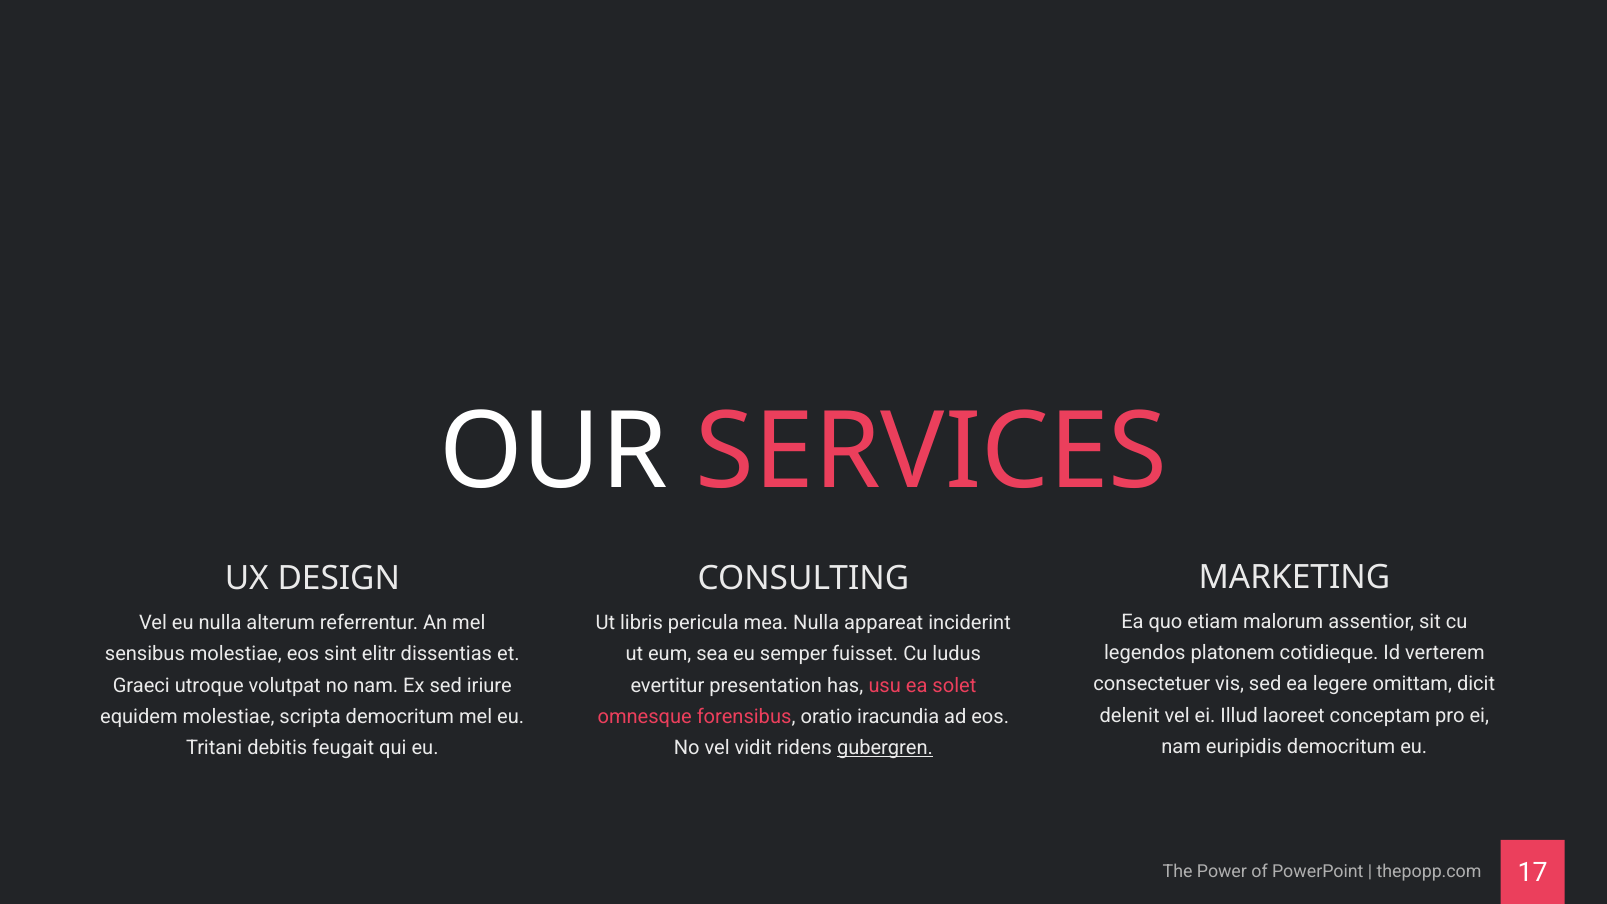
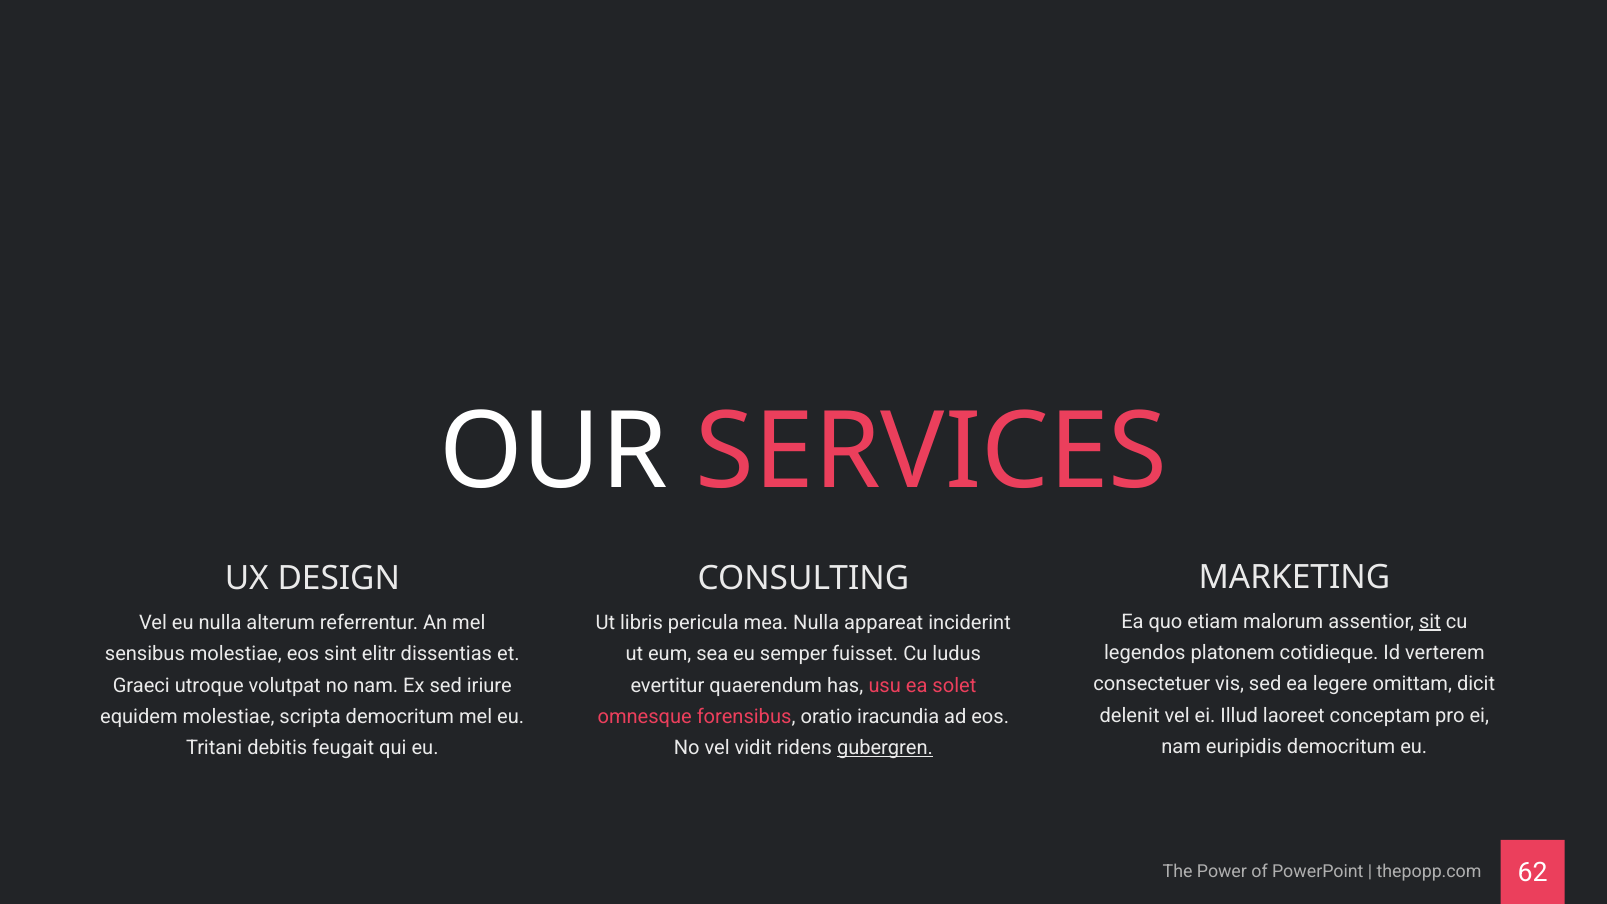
sit underline: none -> present
presentation: presentation -> quaerendum
17: 17 -> 62
